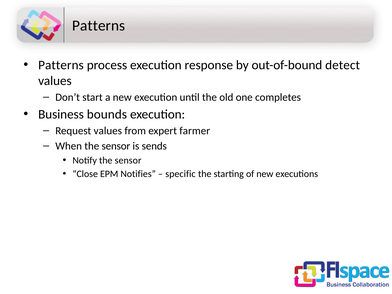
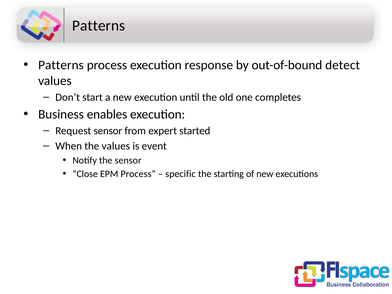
bounds: bounds -> enables
Request values: values -> sensor
farmer: farmer -> started
When the sensor: sensor -> values
sends: sends -> event
EPM Notifies: Notifies -> Process
